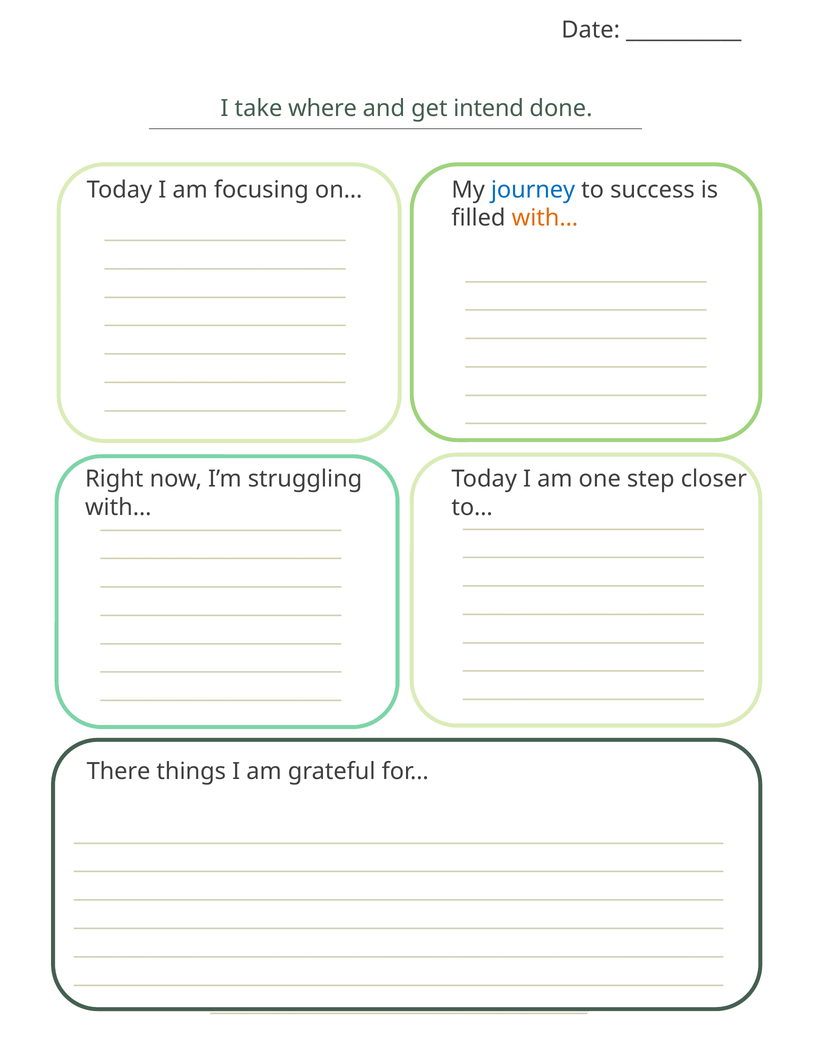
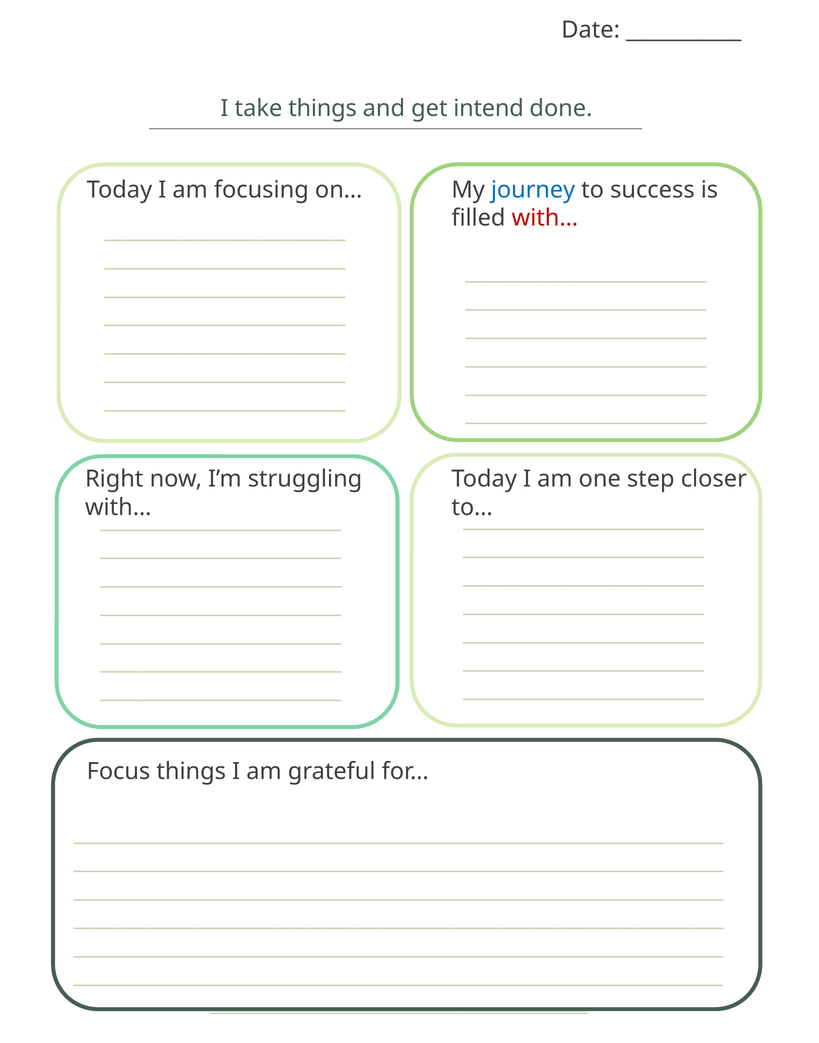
take where: where -> things
with… at (545, 218) colour: orange -> red
There: There -> Focus
